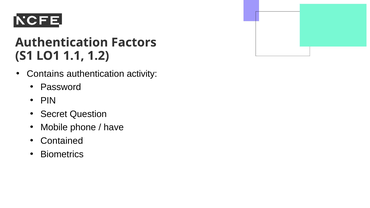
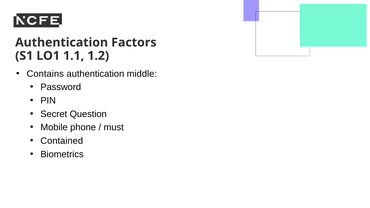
activity: activity -> middle
have: have -> must
